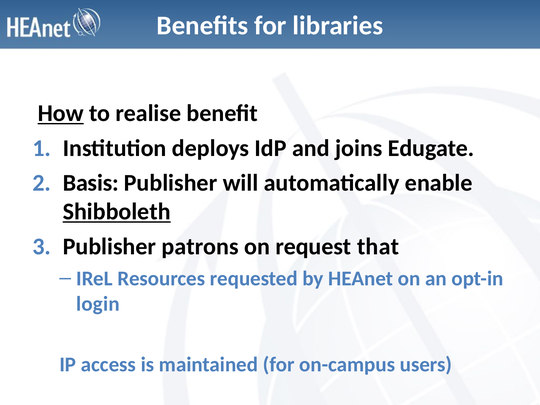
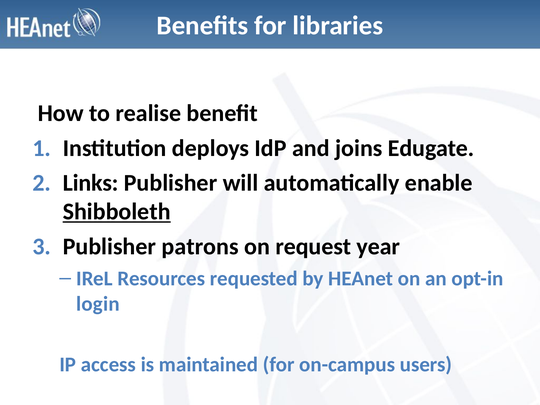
How underline: present -> none
Basis: Basis -> Links
that: that -> year
